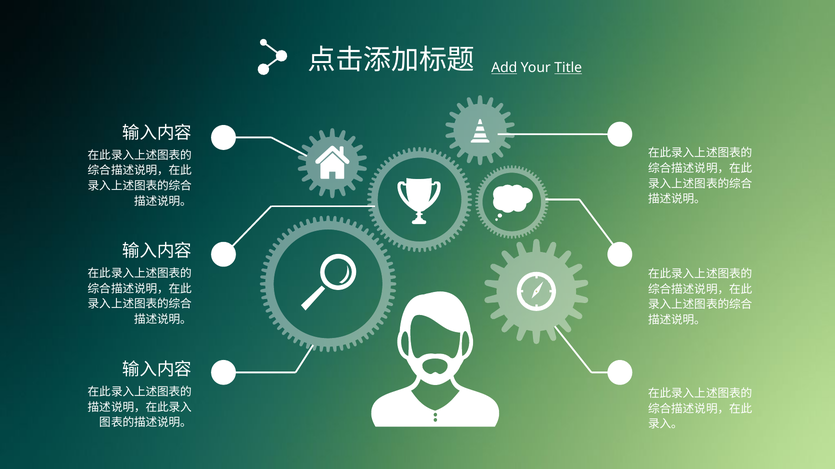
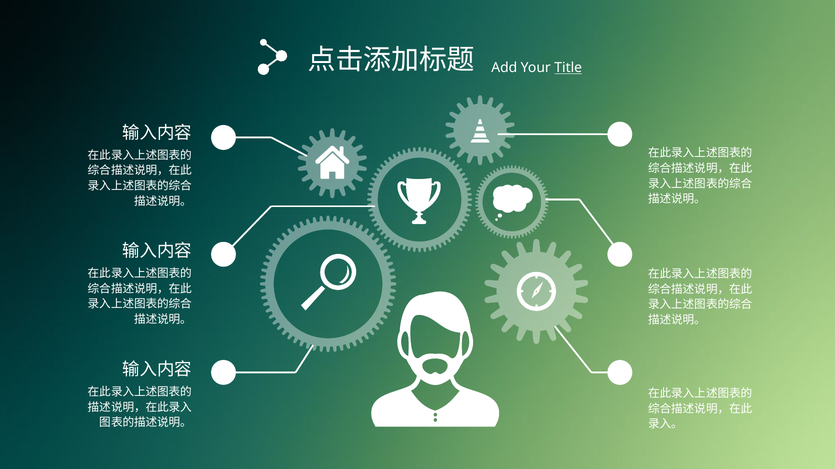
Add underline: present -> none
